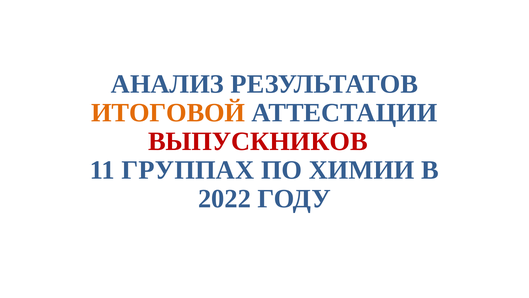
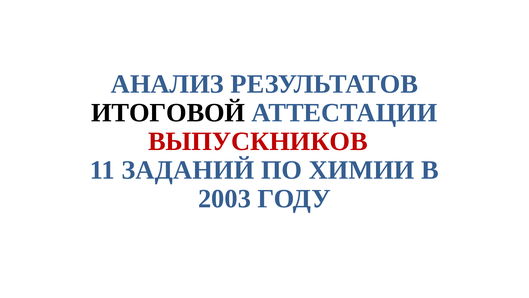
ИТОГОВОЙ colour: orange -> black
ГРУППАХ: ГРУППАХ -> ЗАДАНИЙ
2022: 2022 -> 2003
